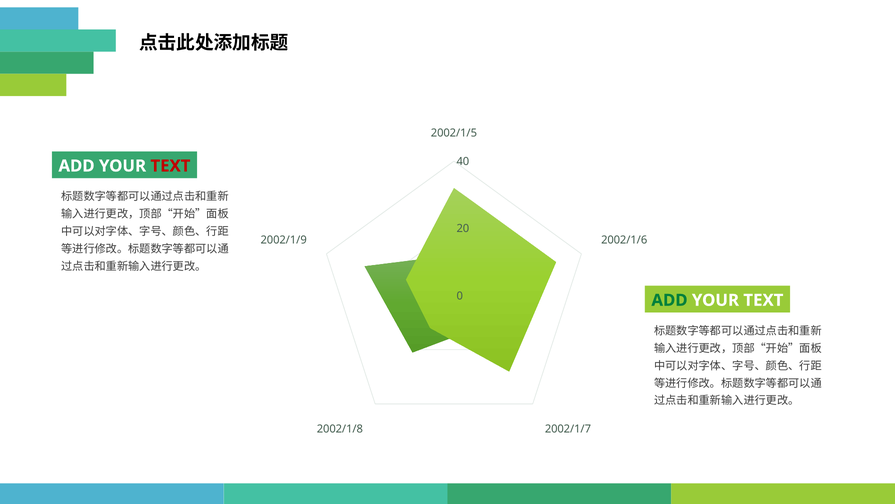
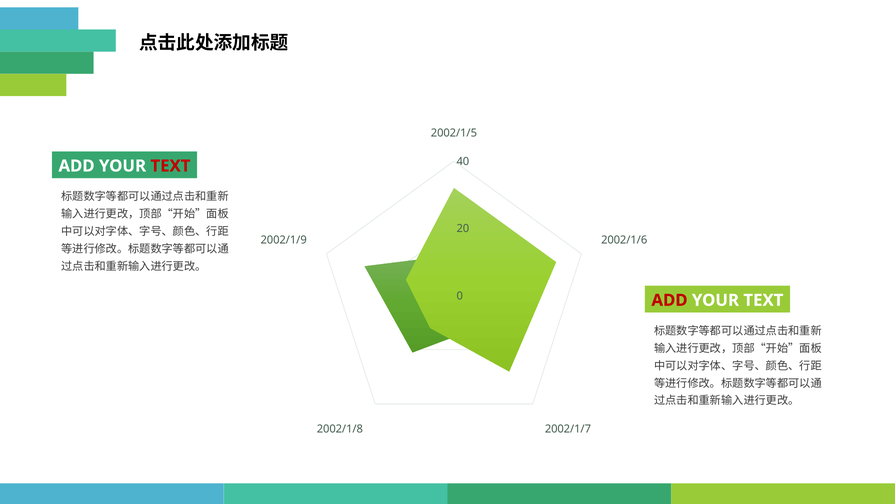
ADD at (669, 300) colour: green -> red
